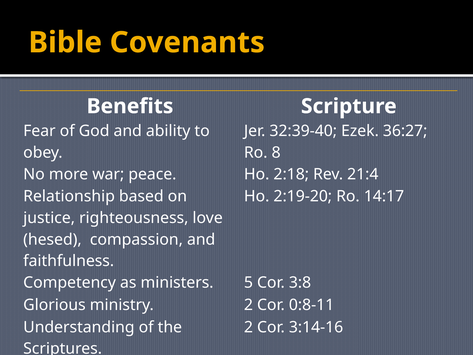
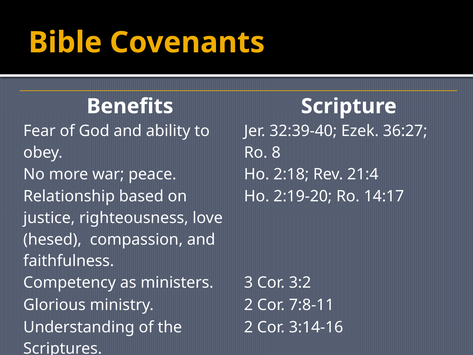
5: 5 -> 3
3:8: 3:8 -> 3:2
0:8-11: 0:8-11 -> 7:8-11
